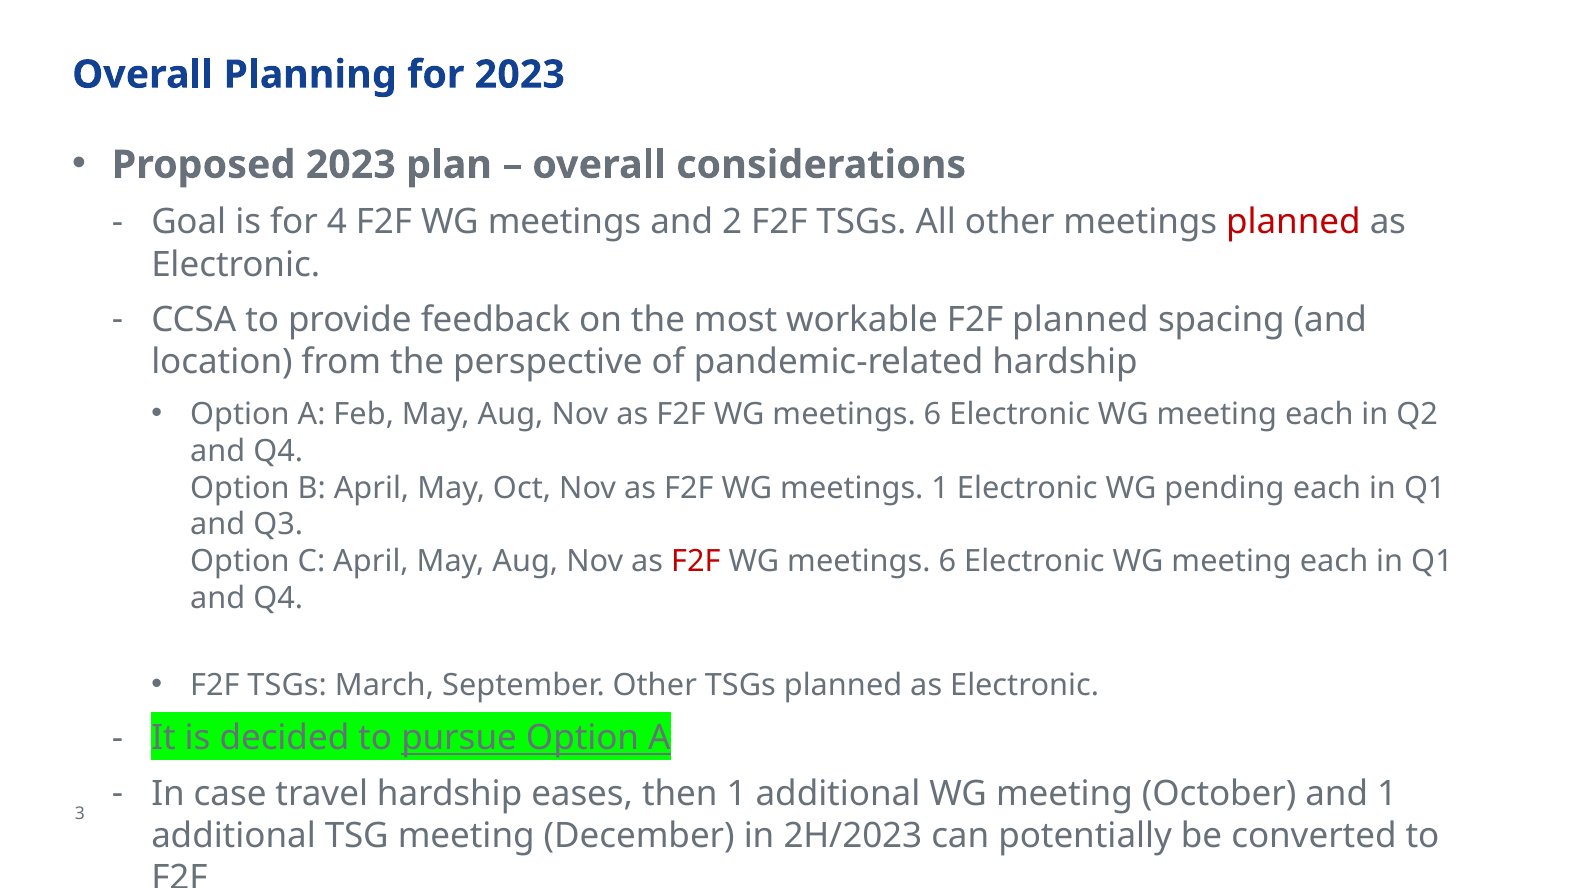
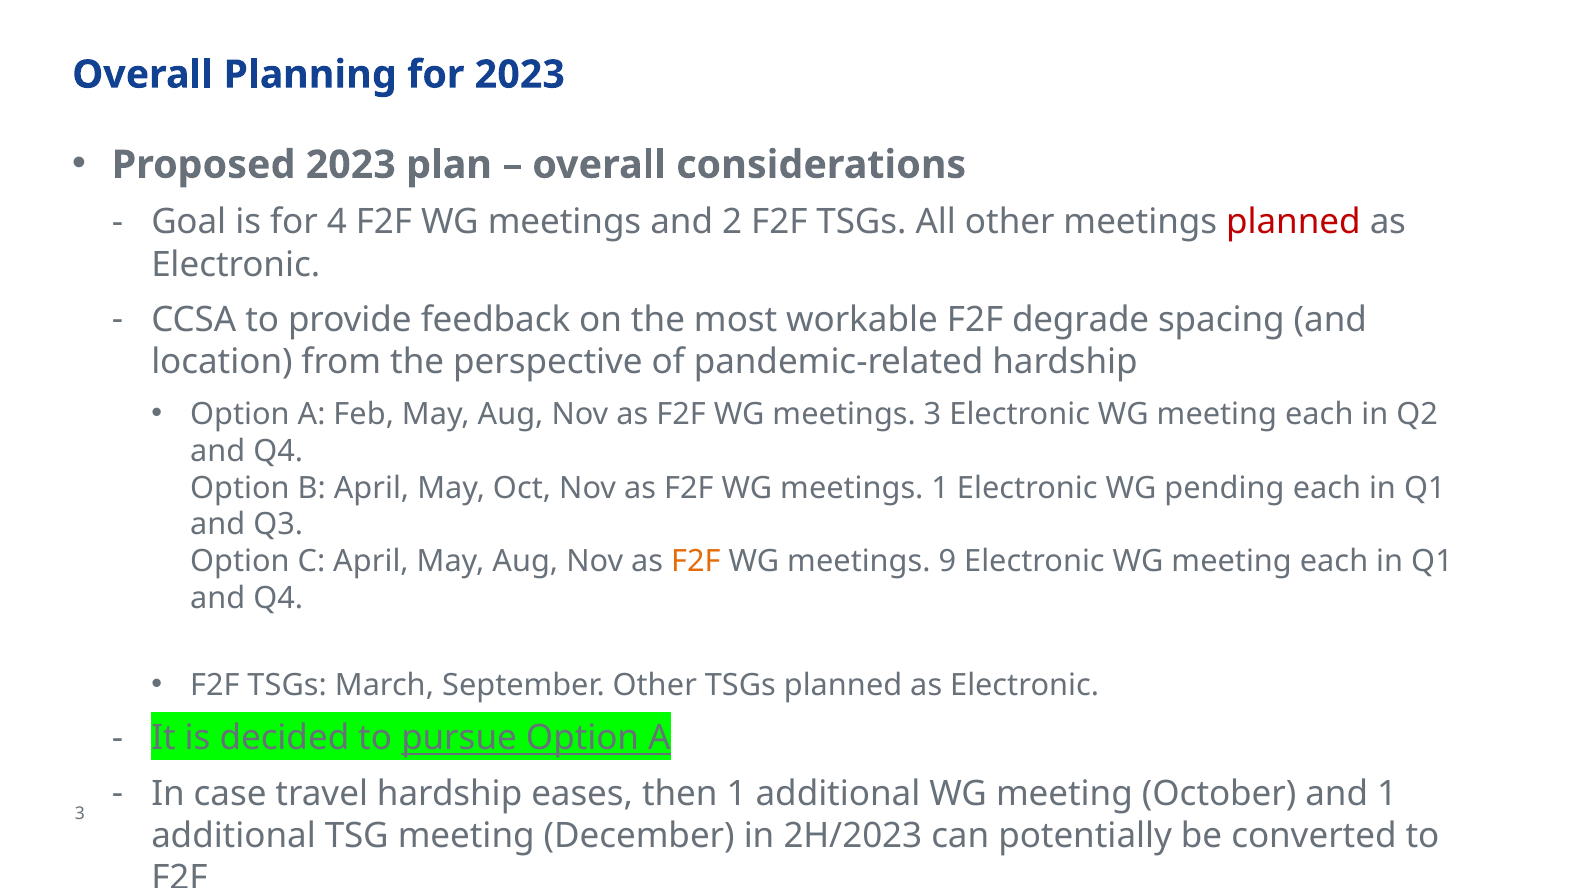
F2F planned: planned -> degrade
6 at (933, 414): 6 -> 3
F2F at (696, 561) colour: red -> orange
6 at (947, 561): 6 -> 9
